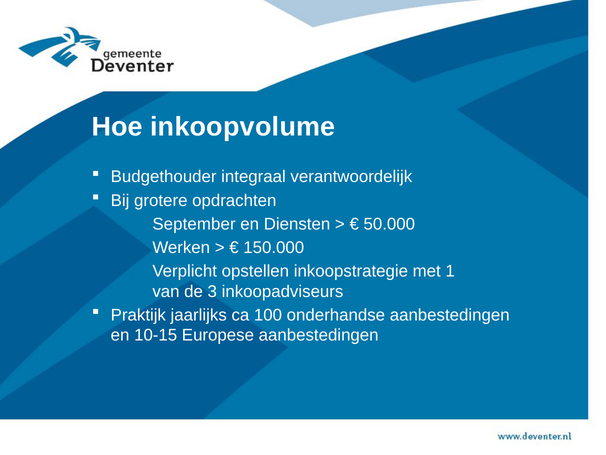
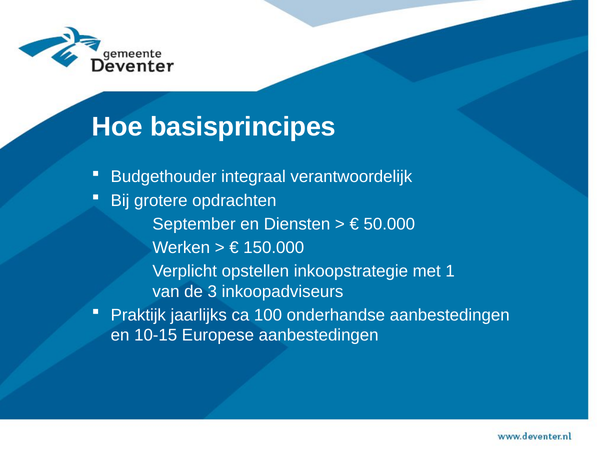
inkoopvolume: inkoopvolume -> basisprincipes
